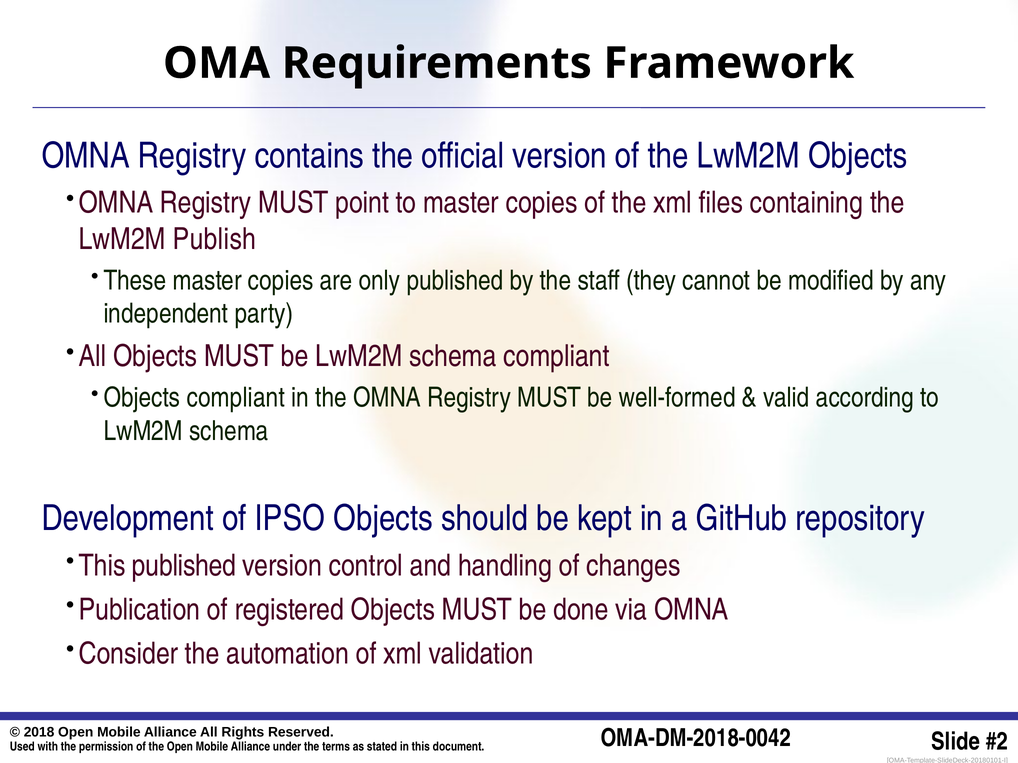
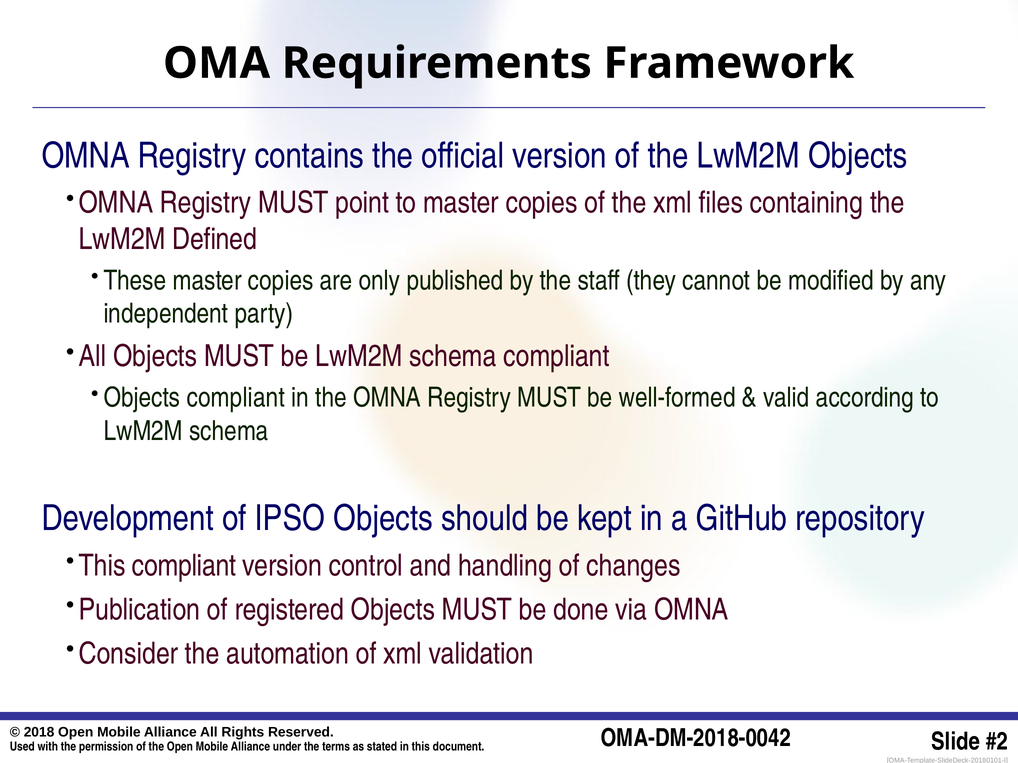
Publish: Publish -> Defined
This published: published -> compliant
